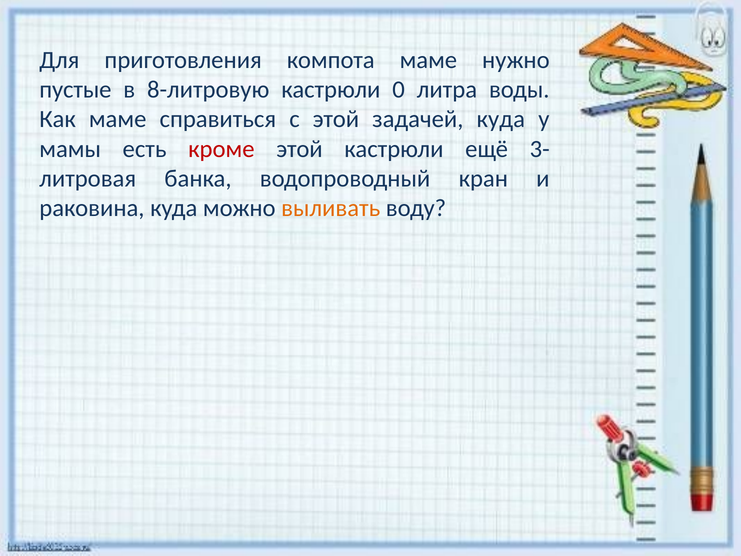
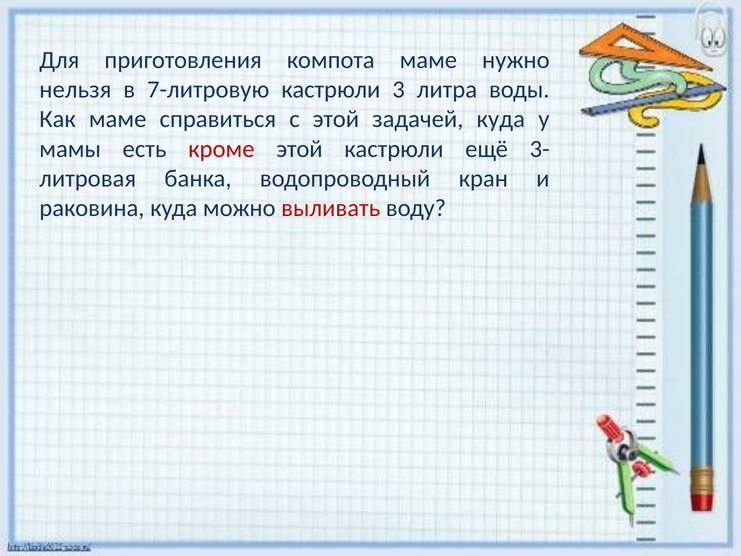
пустые: пустые -> нельзя
8-литровую: 8-литровую -> 7-литровую
0: 0 -> 3
выливать colour: orange -> red
